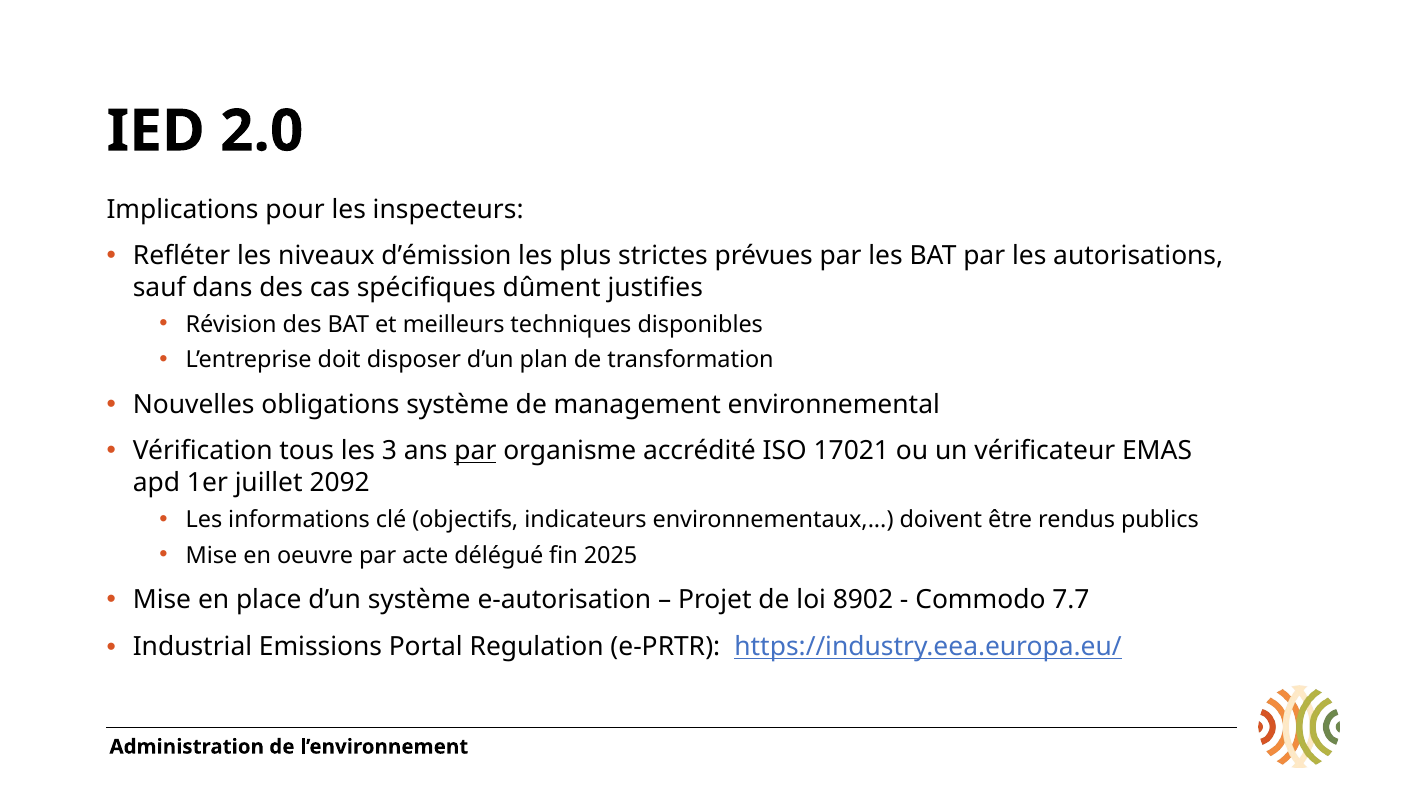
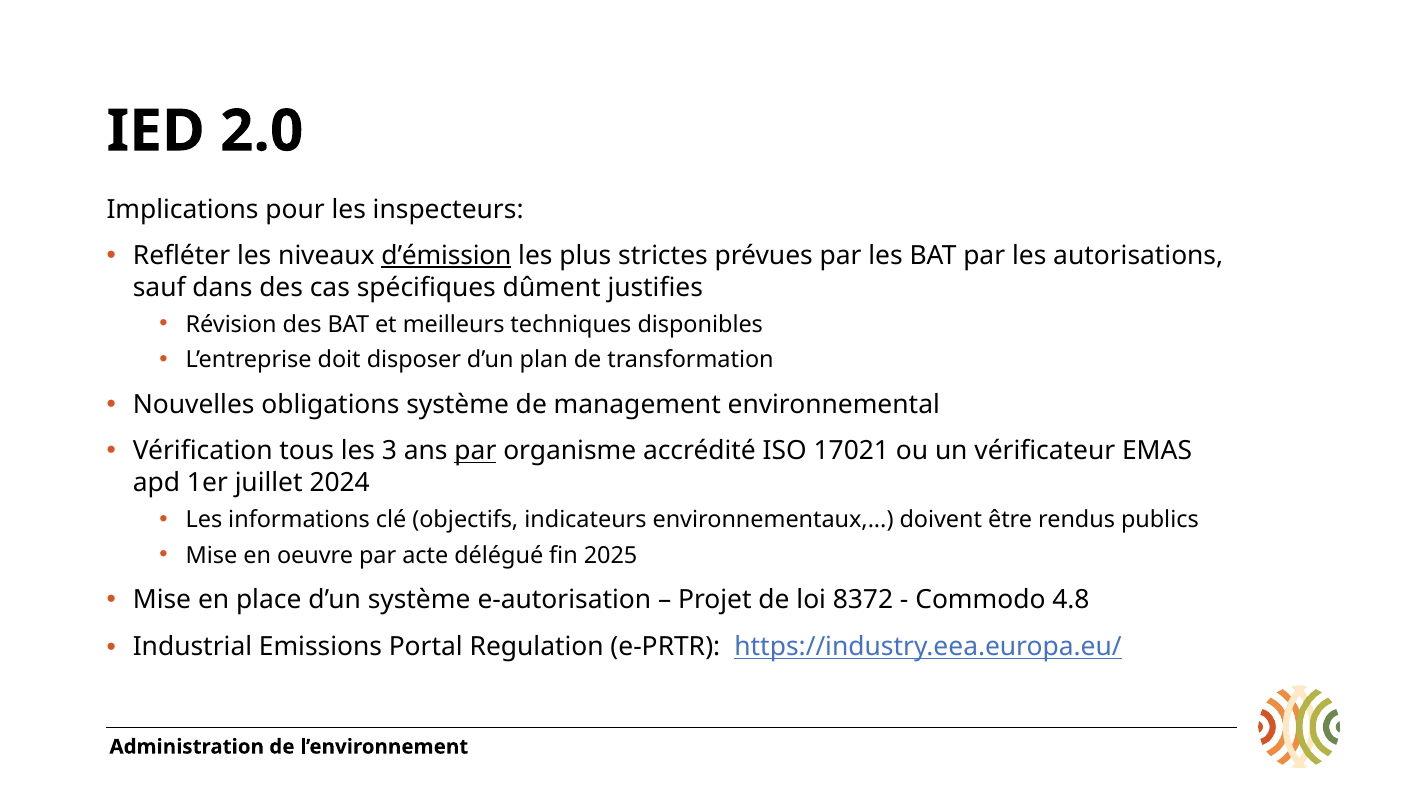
d’émission underline: none -> present
2092: 2092 -> 2024
8902: 8902 -> 8372
7.7: 7.7 -> 4.8
